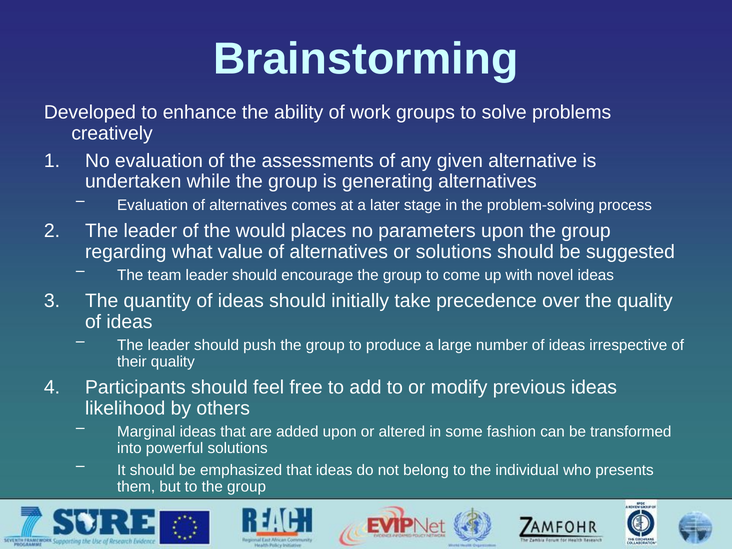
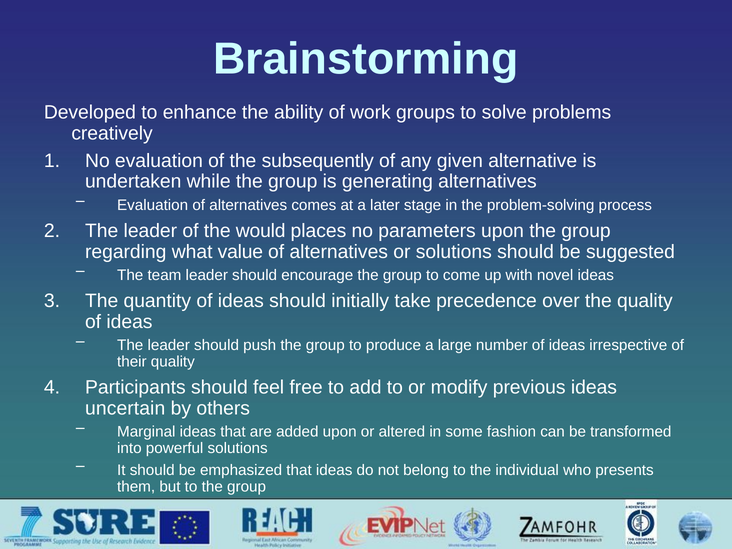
assessments: assessments -> subsequently
likelihood: likelihood -> uncertain
